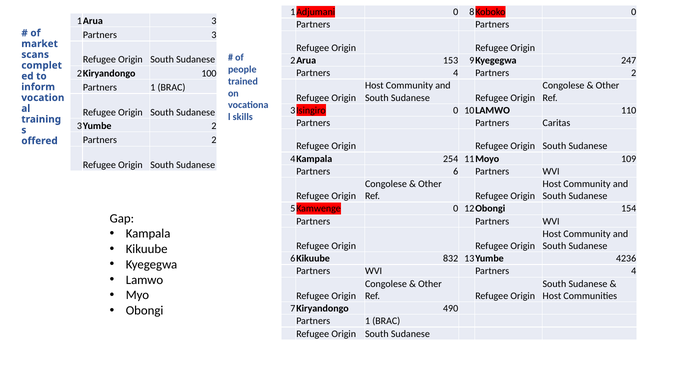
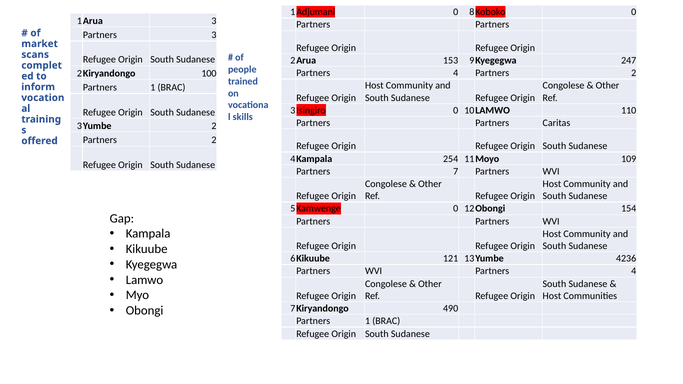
6: 6 -> 7
832: 832 -> 121
